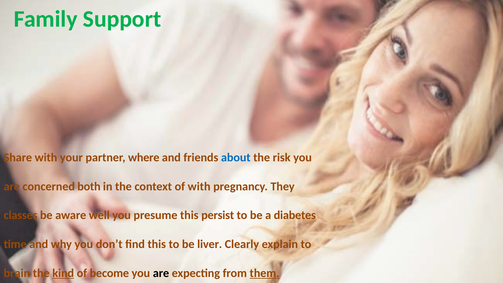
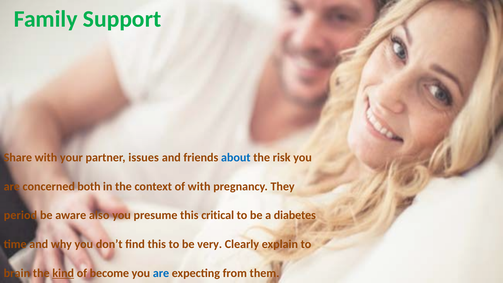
where: where -> issues
classes: classes -> period
well: well -> also
persist: persist -> critical
liver: liver -> very
are at (161, 273) colour: black -> blue
them underline: present -> none
